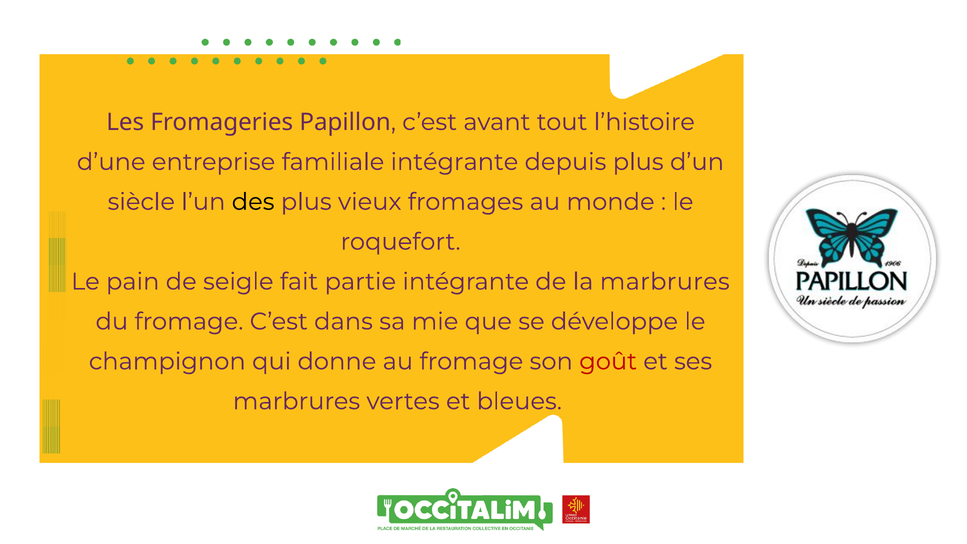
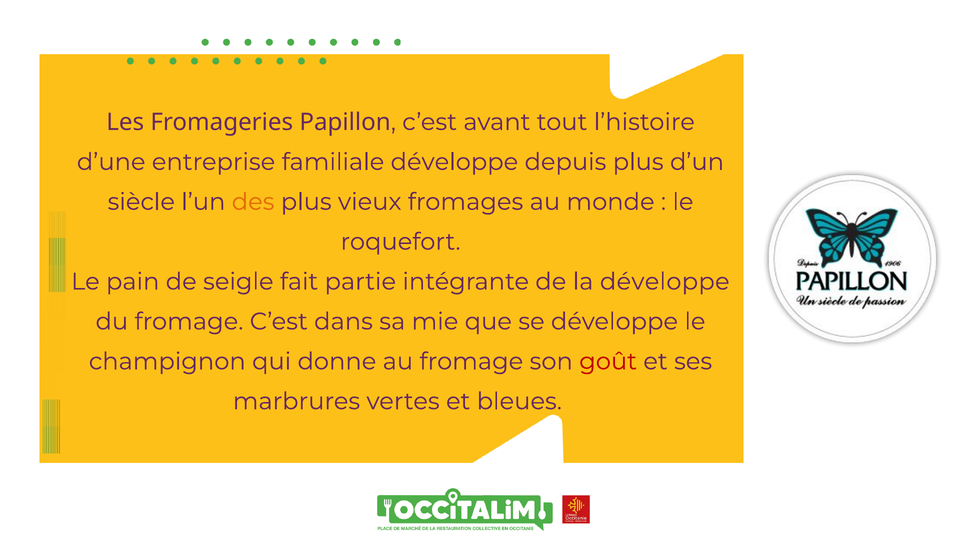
familiale intégrante: intégrante -> développe
des colour: black -> orange
la marbrures: marbrures -> développe
